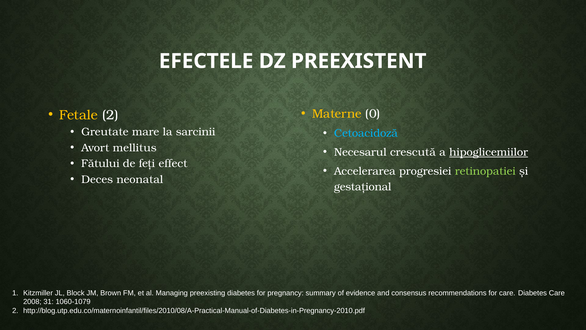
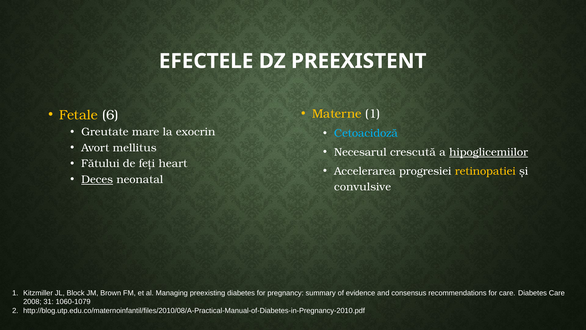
Materne 0: 0 -> 1
Fetale 2: 2 -> 6
sarcinii: sarcinii -> exocrin
effect: effect -> heart
retinopatiei colour: light green -> yellow
Deces underline: none -> present
gestațional: gestațional -> convulsive
